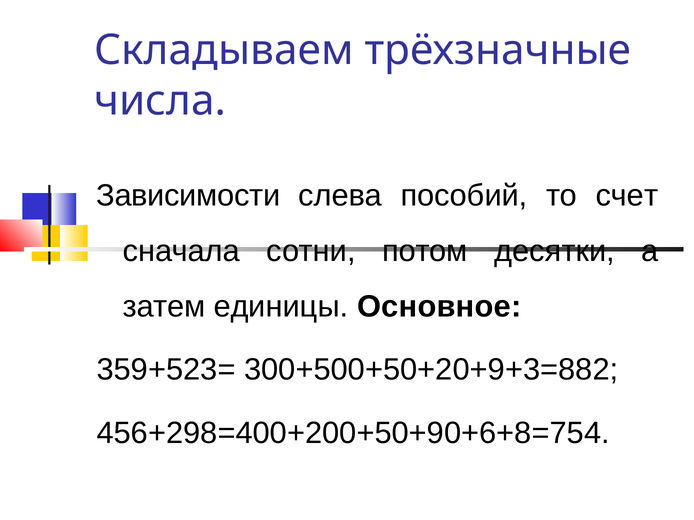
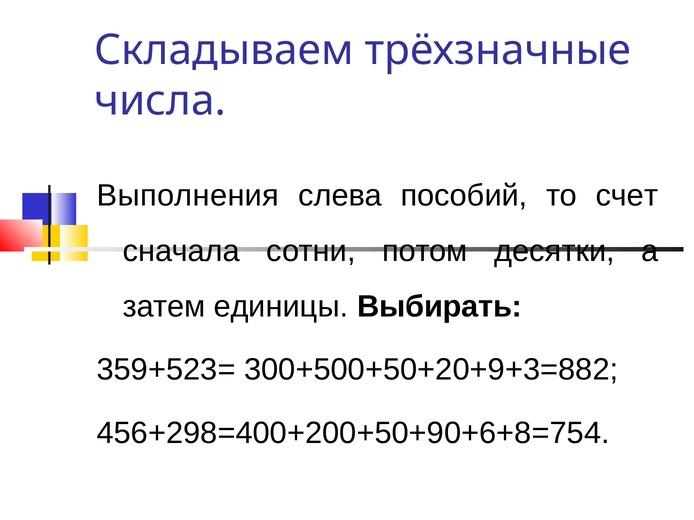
Зависимости: Зависимости -> Выполнения
Основное: Основное -> Выбирать
